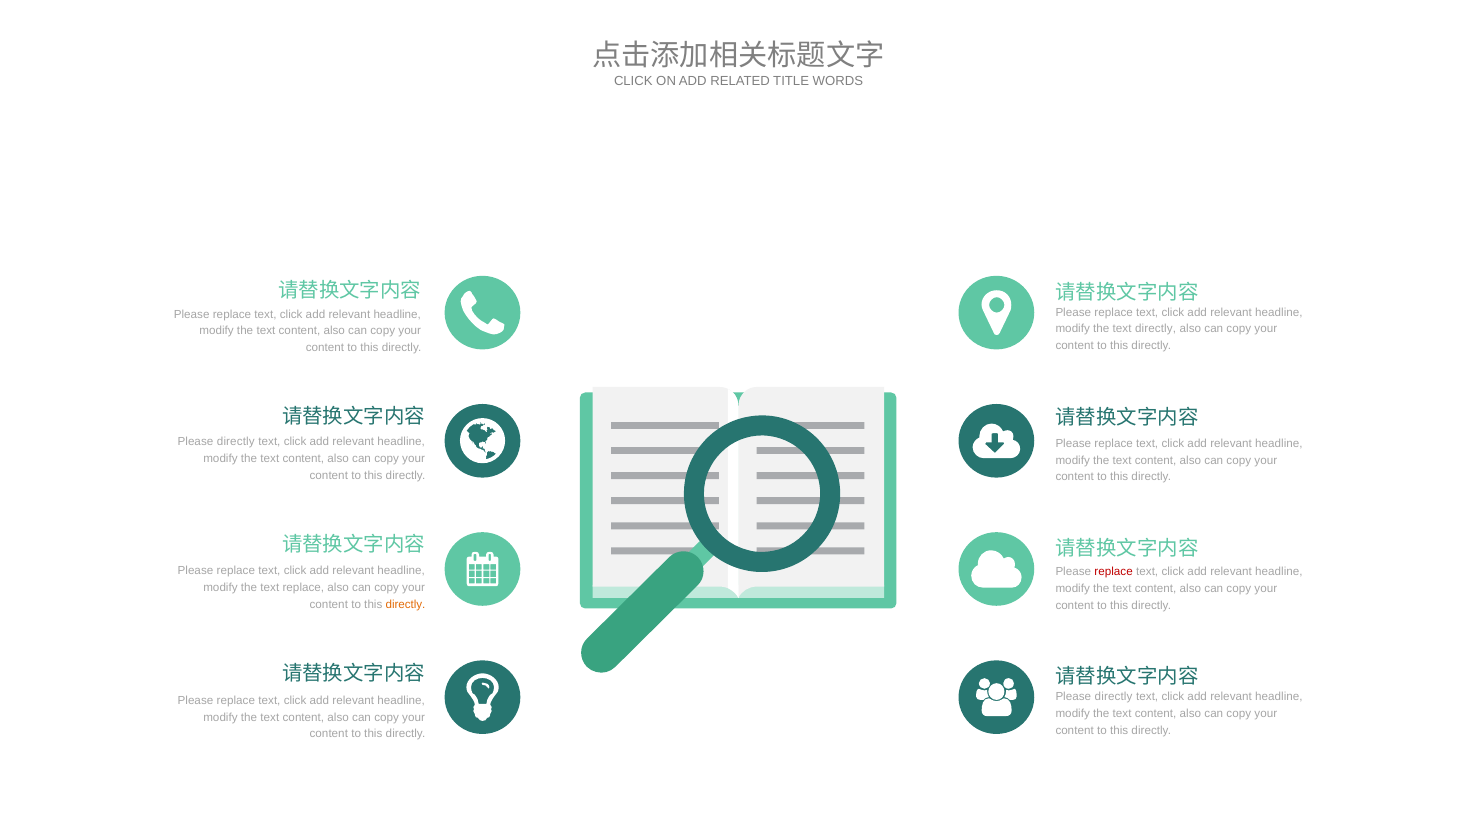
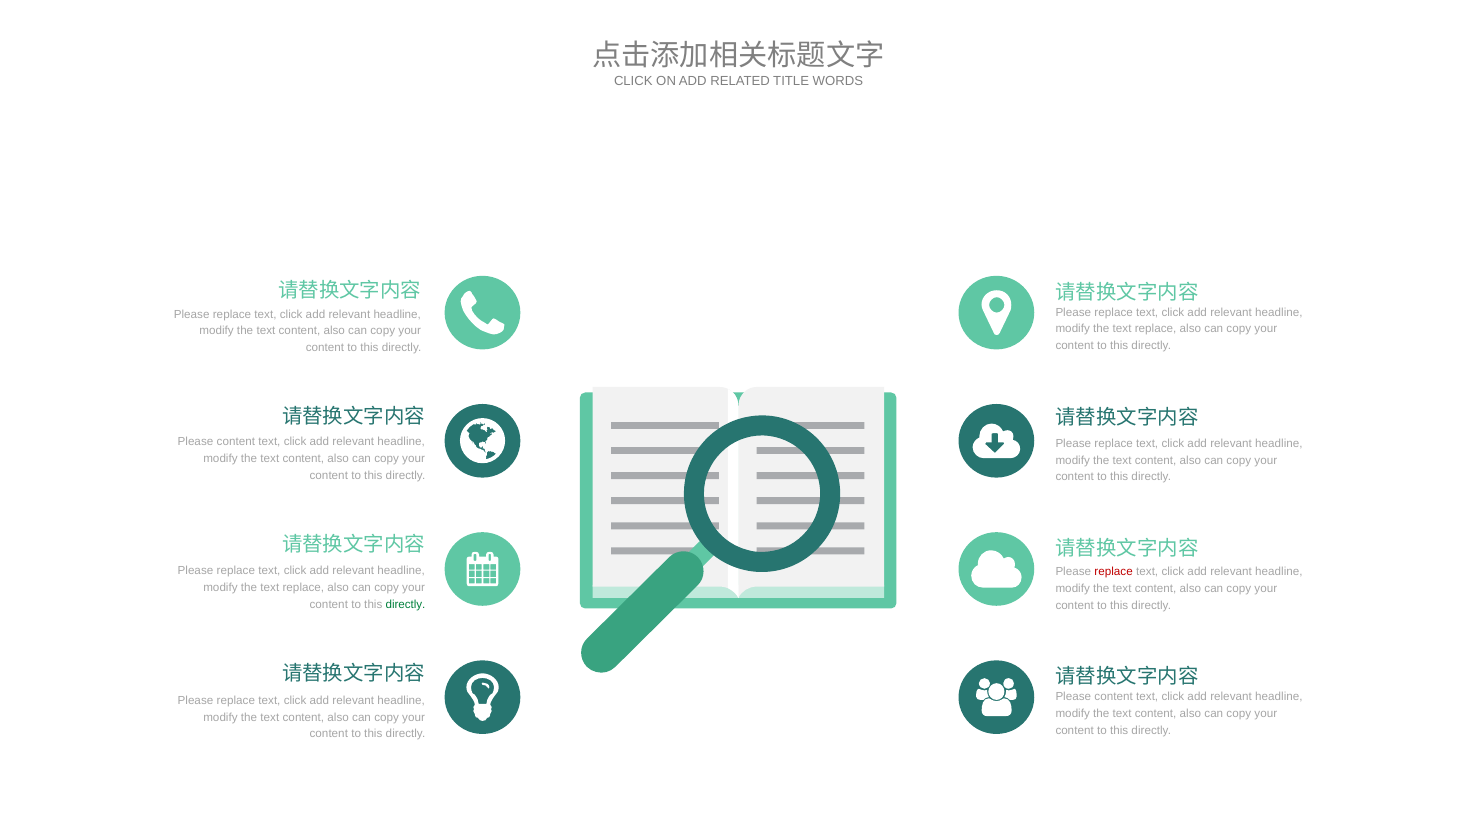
directly at (1156, 329): directly -> replace
directly at (236, 442): directly -> content
directly at (406, 604) colour: orange -> green
directly at (1114, 697): directly -> content
